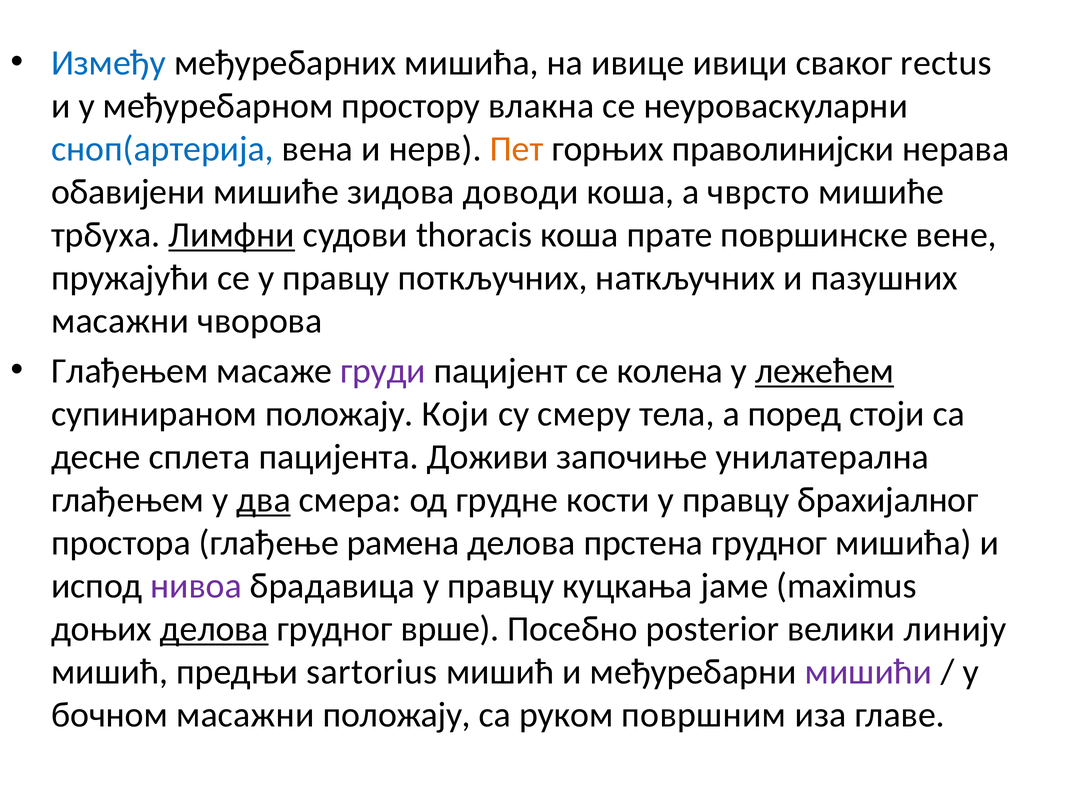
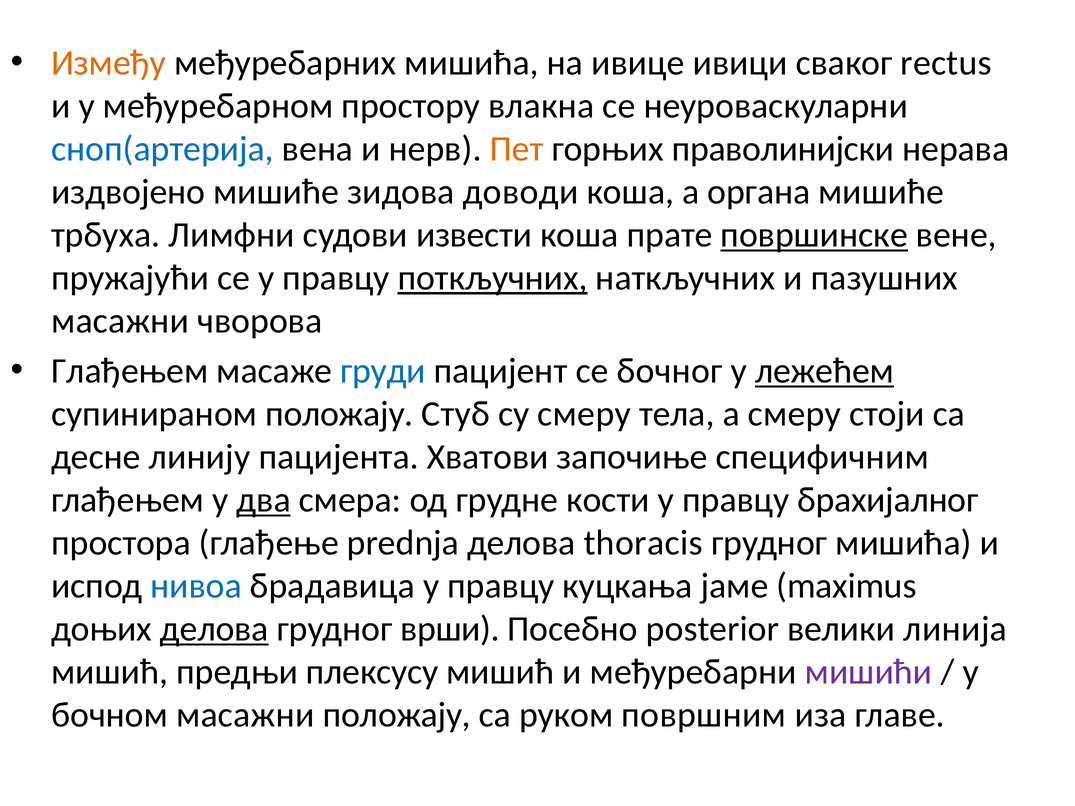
Између colour: blue -> orange
обавијени: обавијени -> издвојено
чврсто: чврсто -> органа
Лимфни underline: present -> none
thoracis: thoracis -> извести
површинске underline: none -> present
поткључних underline: none -> present
груди colour: purple -> blue
колена: колена -> бочног
Који: Који -> Стуб
а поред: поред -> смеру
сплета: сплета -> линију
Доживи: Доживи -> Хватови
унилатерална: унилатерална -> специфичним
рамена: рамена -> prednja
прстена: прстена -> thoracis
нивоа colour: purple -> blue
врше: врше -> врши
линију: линију -> линија
sartorius: sartorius -> плексусу
